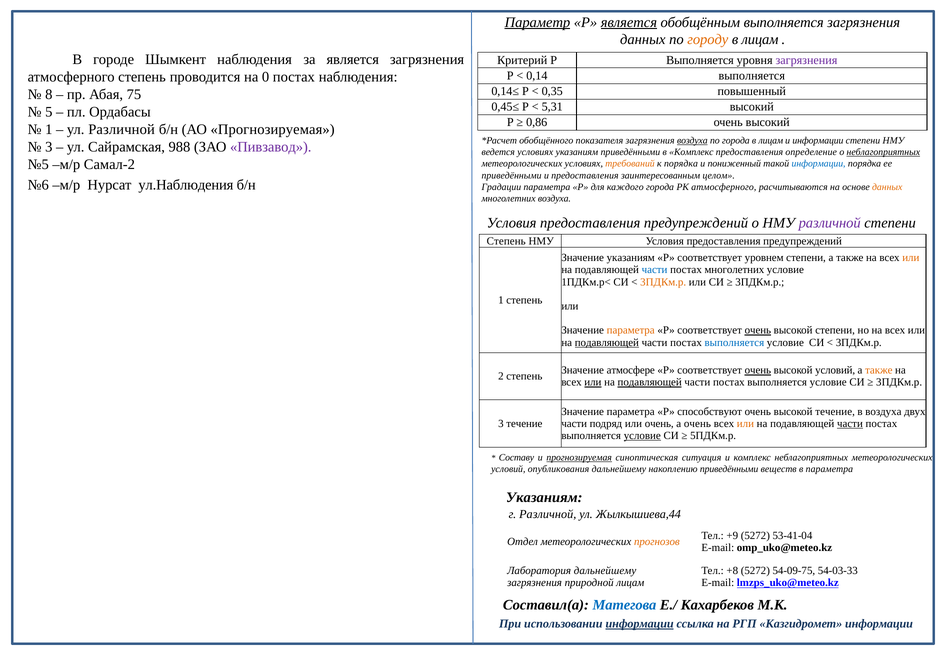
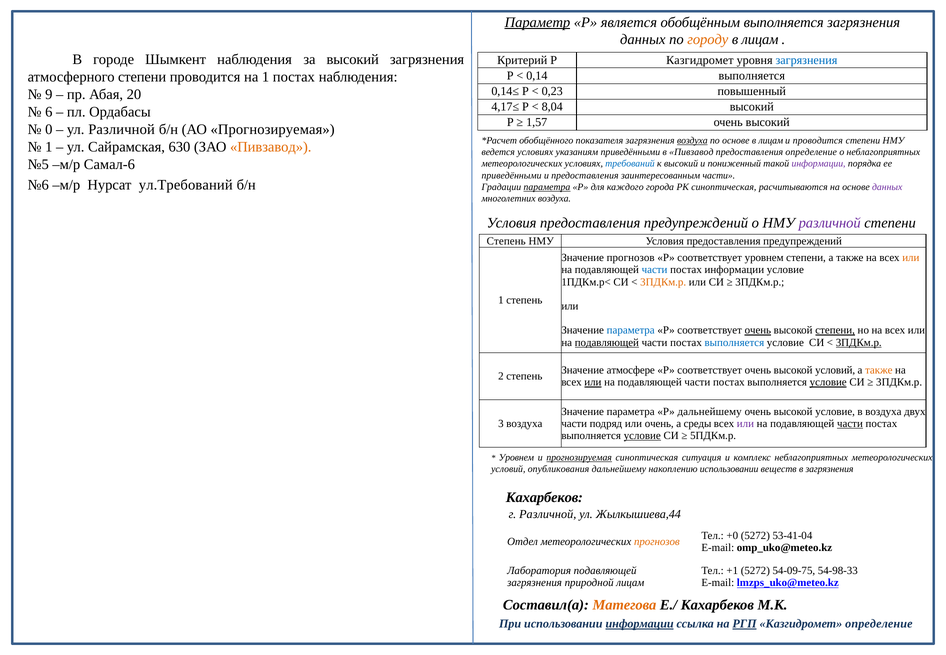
является at (629, 22) underline: present -> none
за является: является -> высокий
Р Выполняется: Выполняется -> Казгидромет
загрязнения at (806, 60) colour: purple -> blue
атмосферного степень: степень -> степени
на 0: 0 -> 1
0,35: 0,35 -> 0,23
8: 8 -> 9
75: 75 -> 20
0,45≤: 0,45≤ -> 4,17≤
5,31: 5,31 -> 8,04
5: 5 -> 6
0,86: 0,86 -> 1,57
1 at (49, 129): 1 -> 0
по города: города -> основе
и информации: информации -> проводится
3 at (49, 147): 3 -> 1
988: 988 -> 630
Пивзавод at (271, 147) colour: purple -> orange
в Комплекс: Комплекс -> Пивзавод
неблагоприятных at (883, 152) underline: present -> none
Самал-2: Самал-2 -> Самал-6
требований colour: orange -> blue
к порядка: порядка -> высокий
информации at (819, 164) colour: blue -> purple
заинтересованным целом: целом -> части
ул.Наблюдения: ул.Наблюдения -> ул.Требований
параметра at (547, 187) underline: none -> present
РК атмосферного: атмосферного -> синоптическая
данных at (887, 187) colour: orange -> purple
Значение указаниям: указаниям -> прогнозов
постах многолетних: многолетних -> информации
параметра at (631, 330) colour: orange -> blue
степени at (835, 330) underline: none -> present
3ПДКм.р at (859, 342) underline: none -> present
очень at (758, 370) underline: present -> none
подавляющей at (650, 382) underline: present -> none
условие at (828, 382) underline: none -> present
Р способствуют: способствуют -> дальнейшему
высокой течение: течение -> условие
3 течение: течение -> воздуха
а очень: очень -> среды
или at (745, 424) colour: orange -> purple
Составу at (516, 458): Составу -> Уровнем
накоплению приведёнными: приведёнными -> использовании
в параметра: параметра -> загрязнения
Указаниям at (544, 497): Указаниям -> Кахарбеков
+9: +9 -> +0
Лаборатория дальнейшему: дальнейшему -> подавляющей
+8: +8 -> +1
54-03-33: 54-03-33 -> 54-98-33
Матегова colour: blue -> orange
РГП underline: none -> present
Казгидромет информации: информации -> определение
